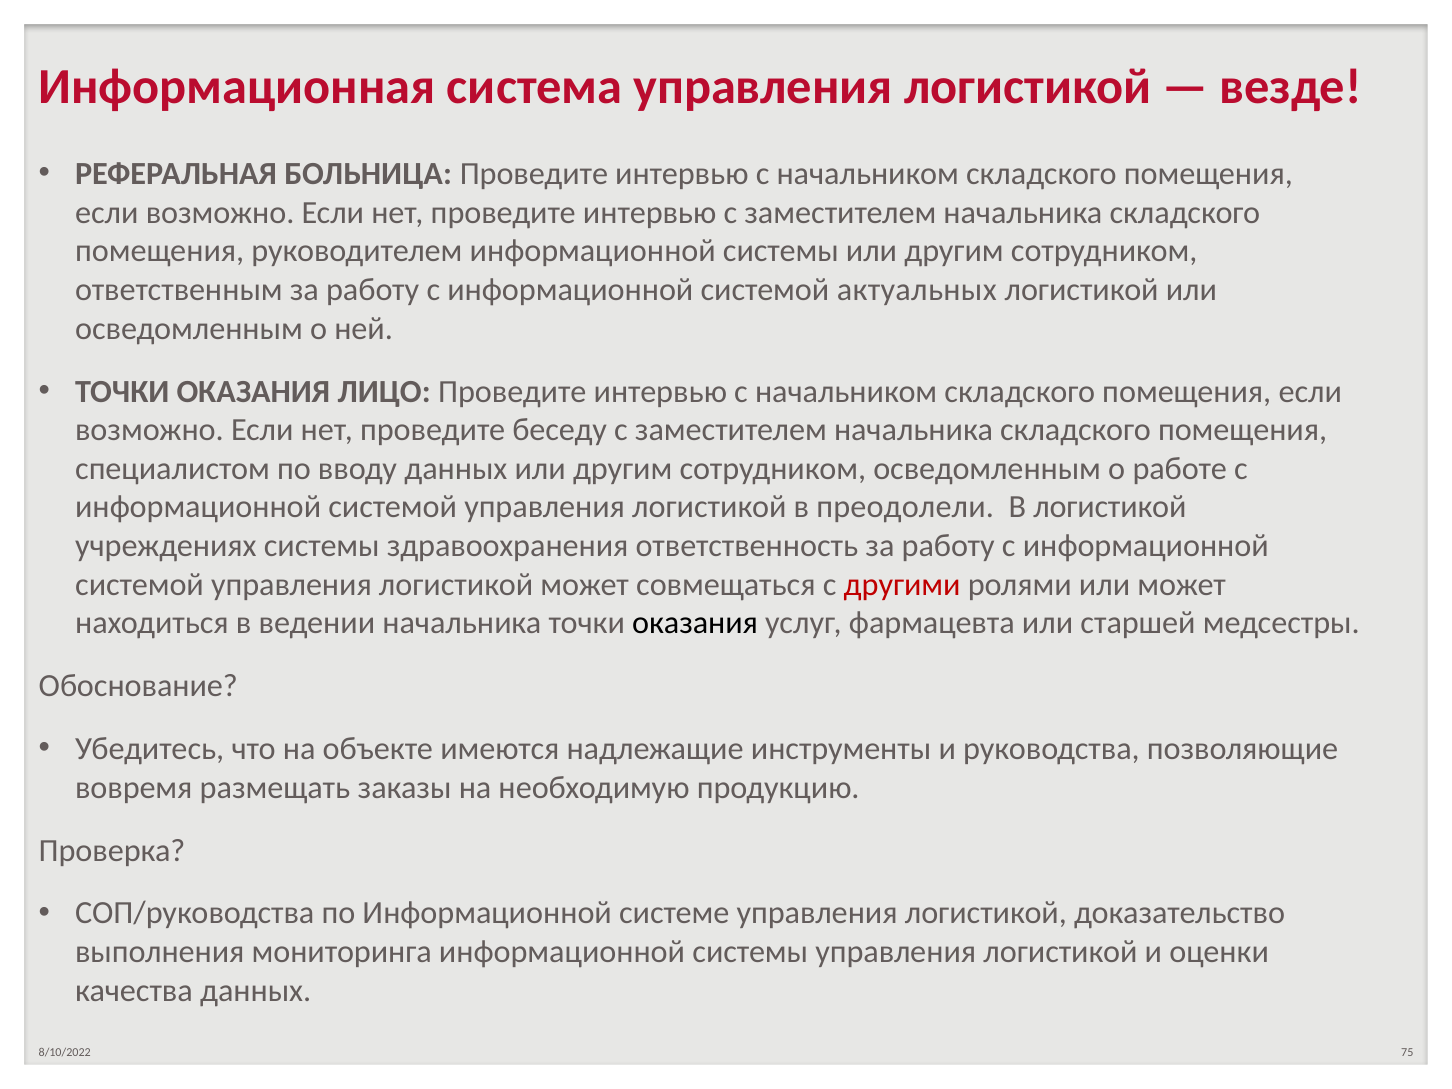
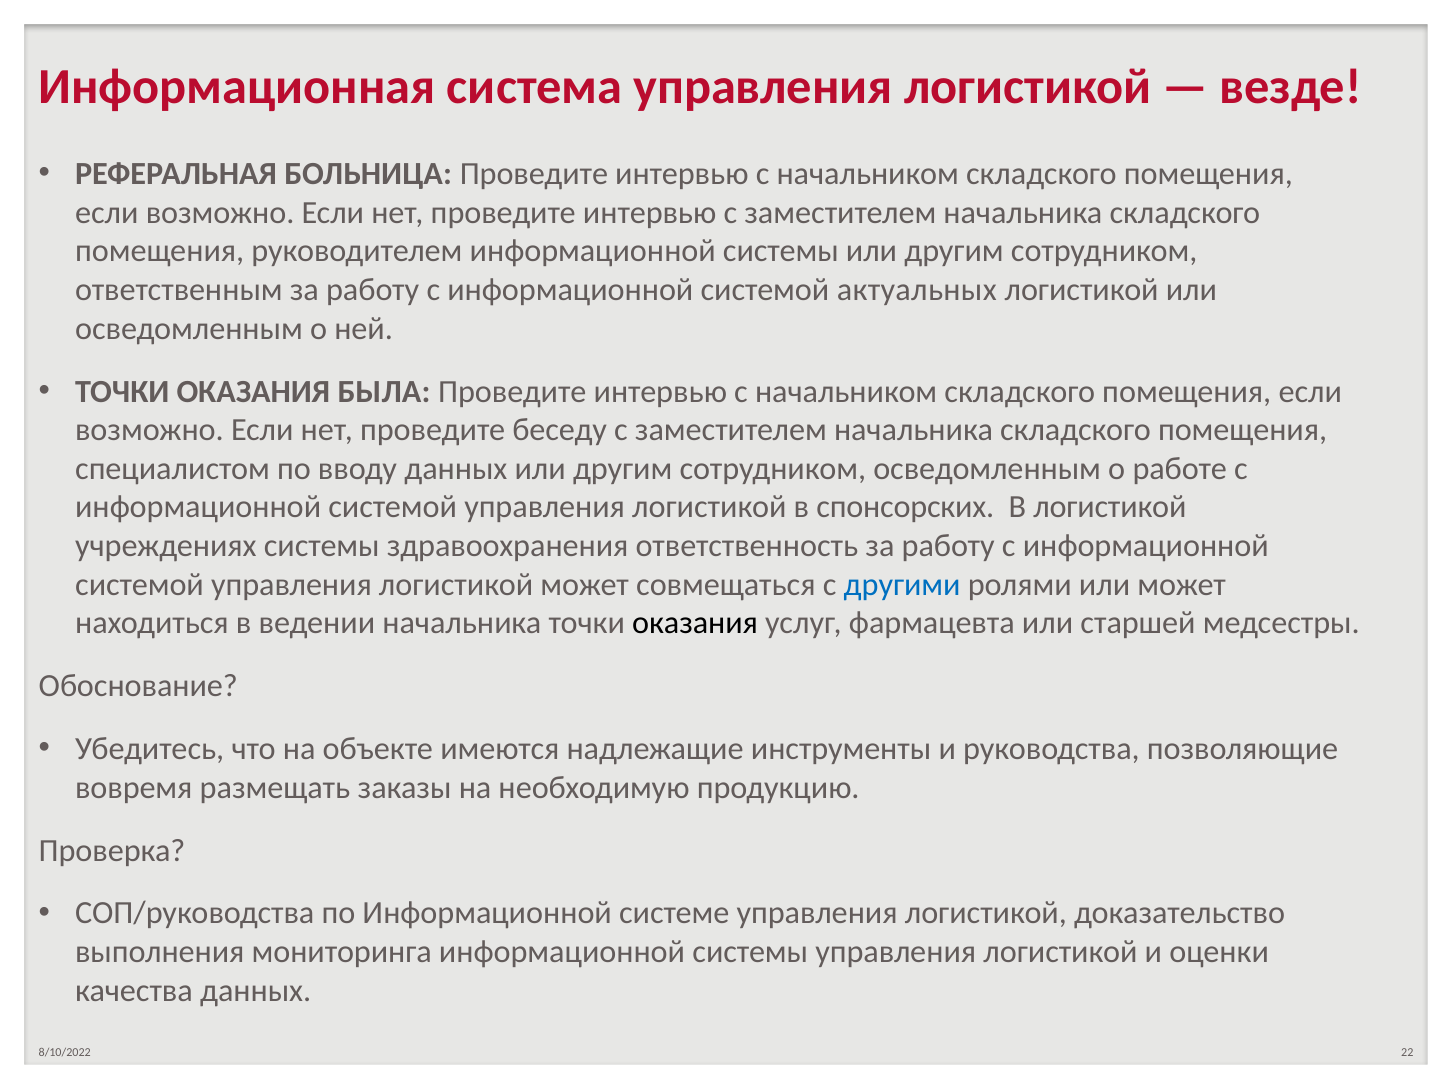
ЛИЦО: ЛИЦО -> БЫЛА
преодолели: преодолели -> спонсорских
другими colour: red -> blue
75: 75 -> 22
